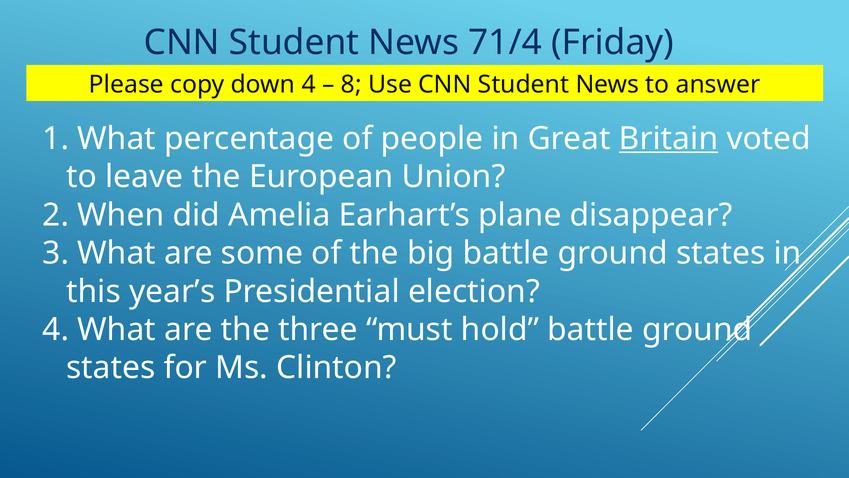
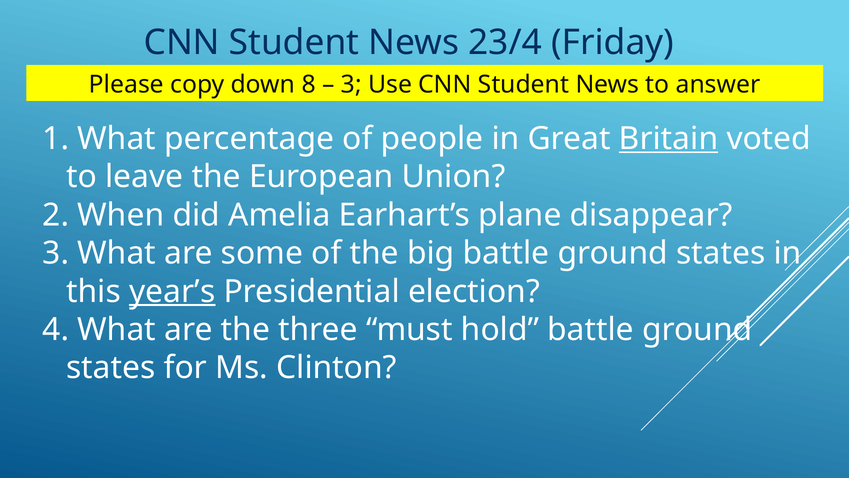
71/4: 71/4 -> 23/4
down 4: 4 -> 8
8 at (351, 85): 8 -> 3
year’s underline: none -> present
